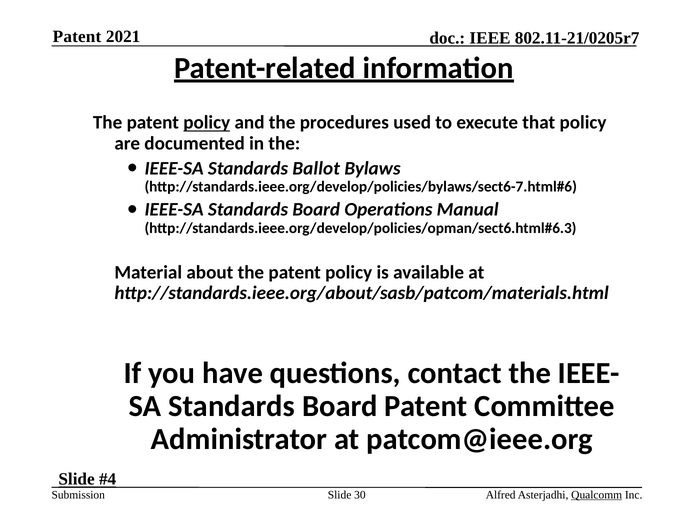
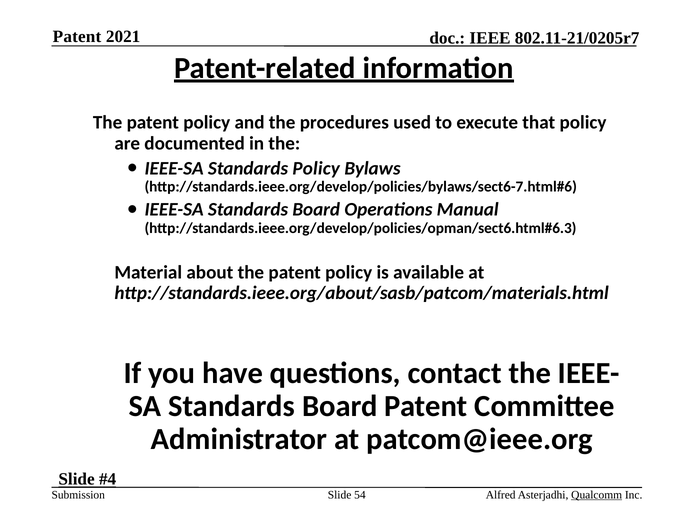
policy at (207, 123) underline: present -> none
Standards Ballot: Ballot -> Policy
30: 30 -> 54
